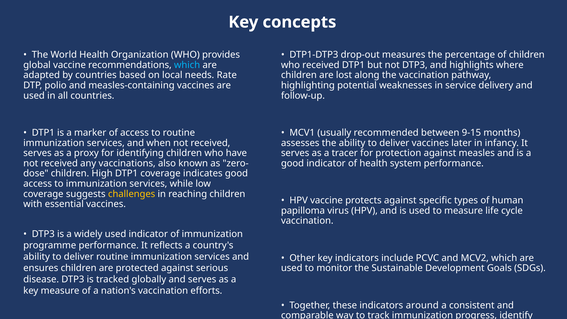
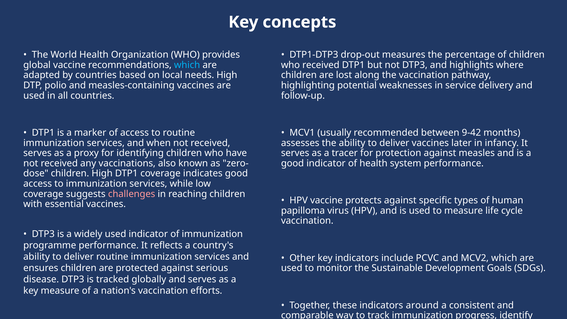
needs Rate: Rate -> High
9-15: 9-15 -> 9-42
challenges colour: yellow -> pink
